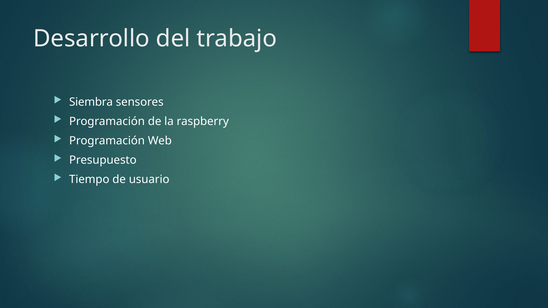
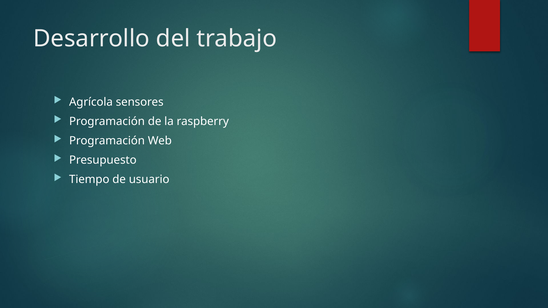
Siembra: Siembra -> Agrícola
